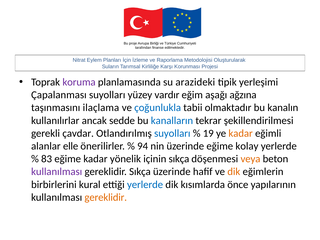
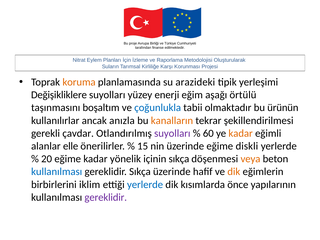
koruma colour: purple -> orange
Çapalanması: Çapalanması -> Değişikliklere
vardır: vardır -> enerji
ağzına: ağzına -> örtülü
ilaçlama: ilaçlama -> boşaltım
kanalın: kanalın -> ürünün
sedde: sedde -> anızla
kanalların colour: blue -> orange
suyolları at (172, 133) colour: blue -> purple
19: 19 -> 60
94: 94 -> 15
kolay: kolay -> diskli
83: 83 -> 20
kullanılması at (57, 172) colour: purple -> blue
kural: kural -> iklim
gereklidir at (106, 197) colour: orange -> purple
